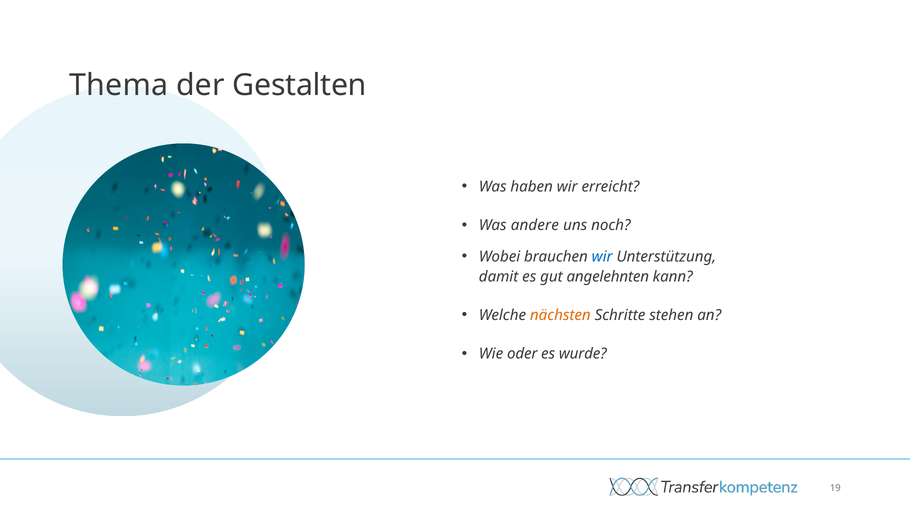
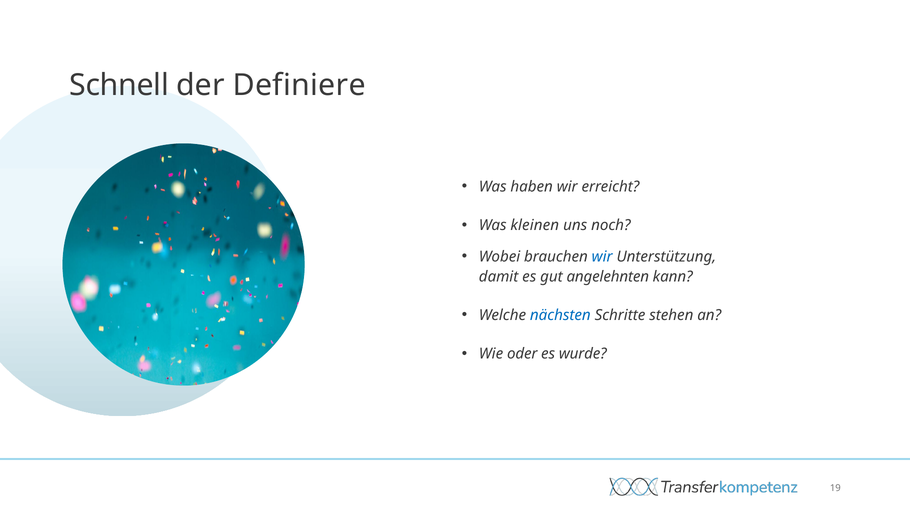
Thema: Thema -> Schnell
Gestalten: Gestalten -> Definiere
andere: andere -> kleinen
nächsten colour: orange -> blue
